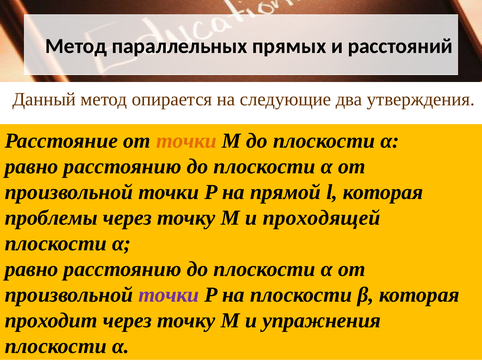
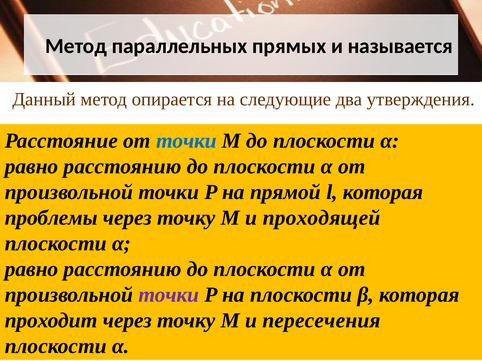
расстояний: расстояний -> называется
точки at (186, 141) colour: orange -> blue
упражнения: упражнения -> пересечения
